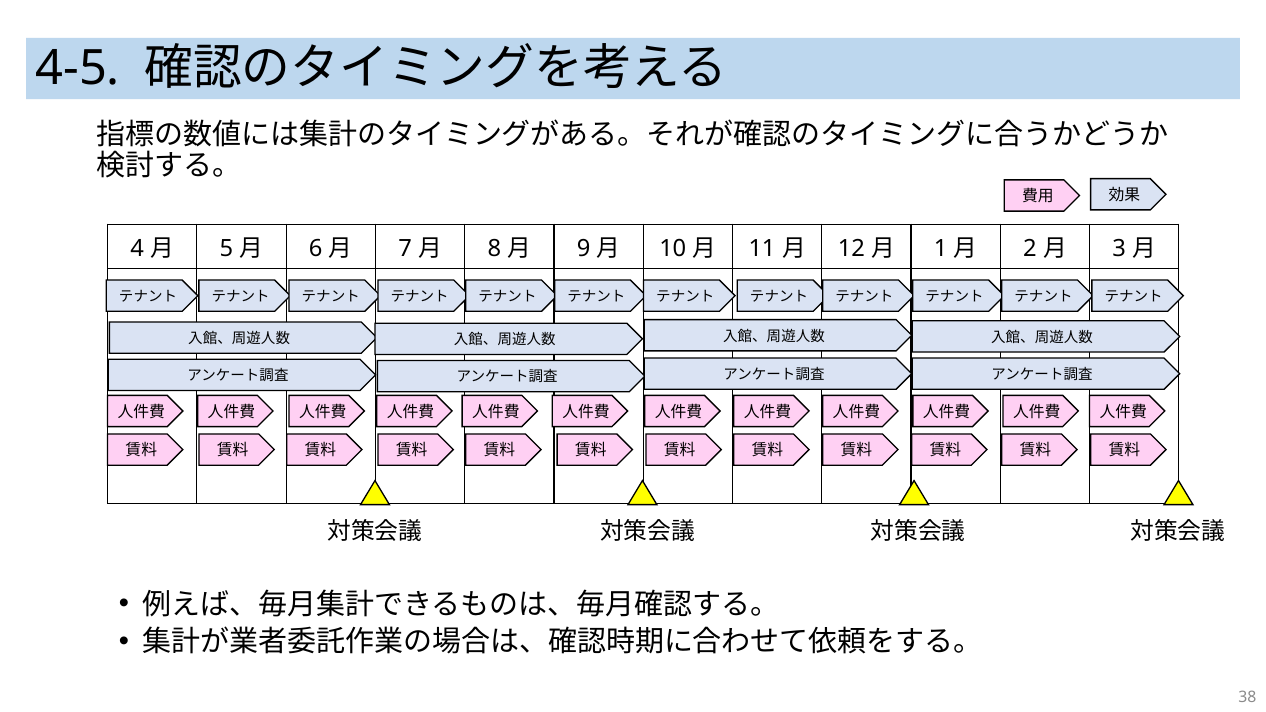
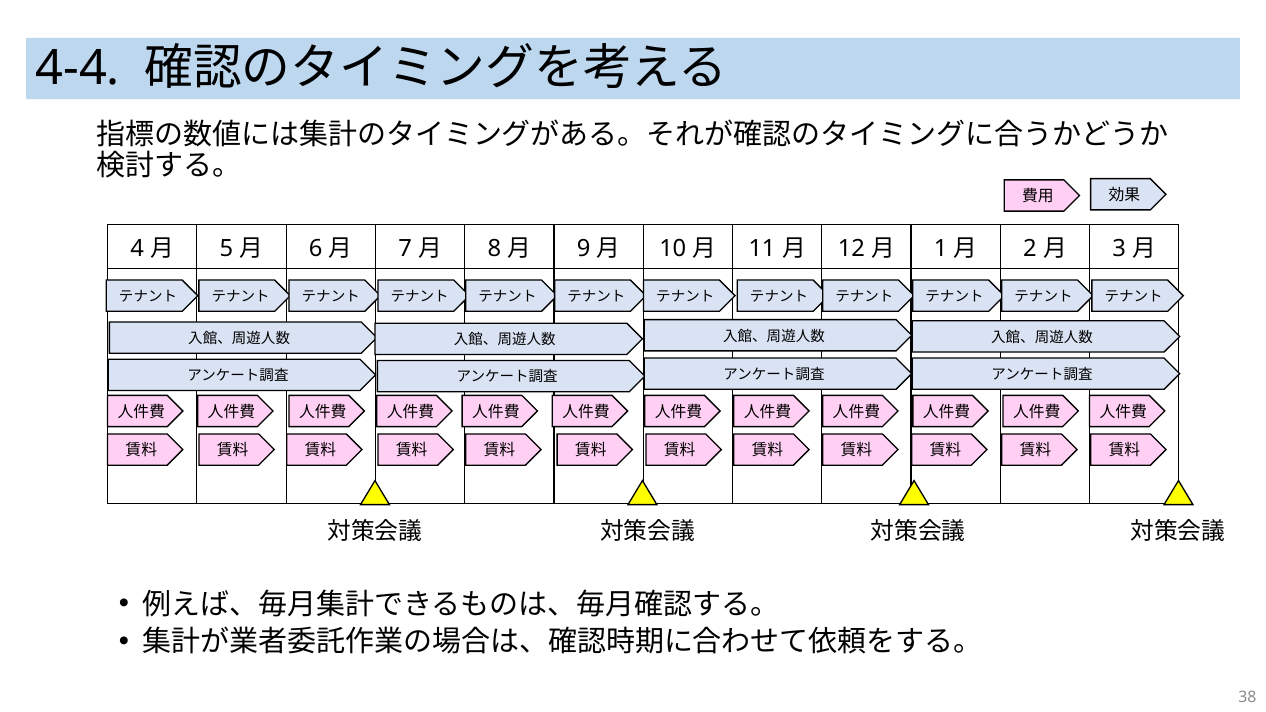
4-5: 4-5 -> 4-4
